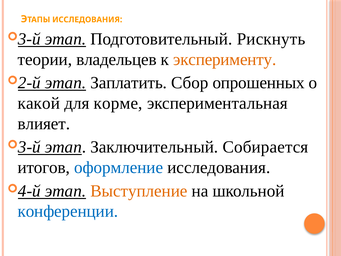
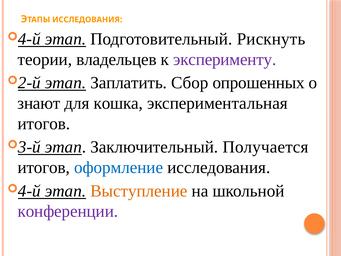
3-й at (29, 39): 3-й -> 4-й
эксперименту colour: orange -> purple
какой: какой -> знают
корме: корме -> кошка
влияет at (44, 124): влияет -> итогов
Собирается: Собирается -> Получается
конференции colour: blue -> purple
